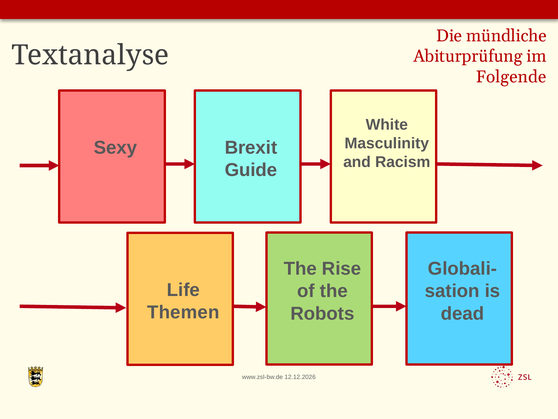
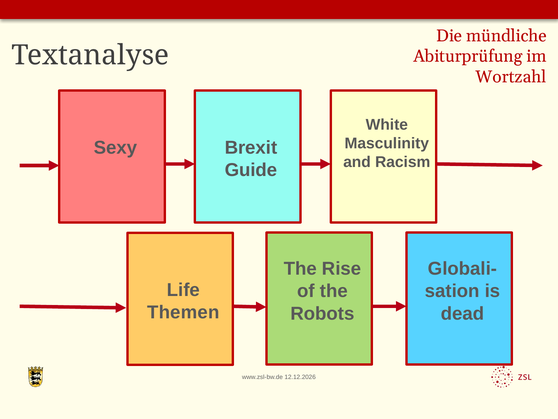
Folgende: Folgende -> Wortzahl
